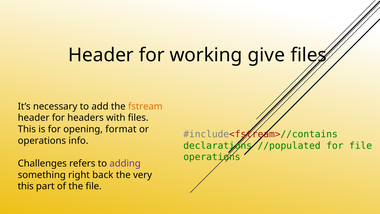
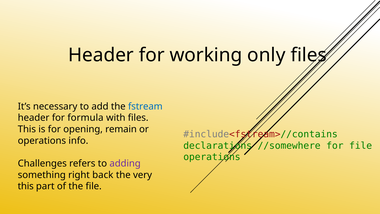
give: give -> only
fstream colour: orange -> blue
headers: headers -> formula
format: format -> remain
//populated: //populated -> //somewhere
